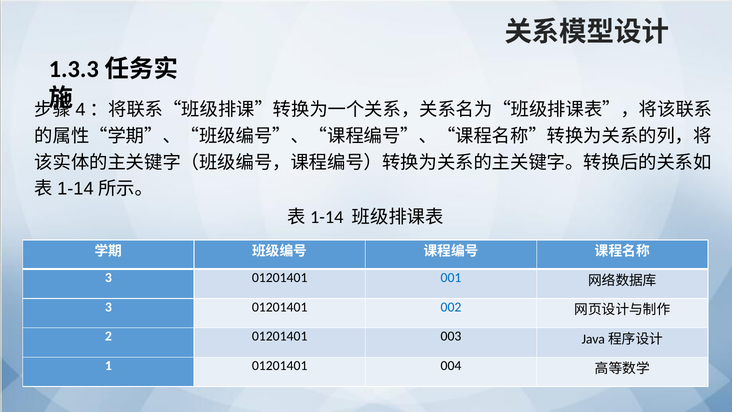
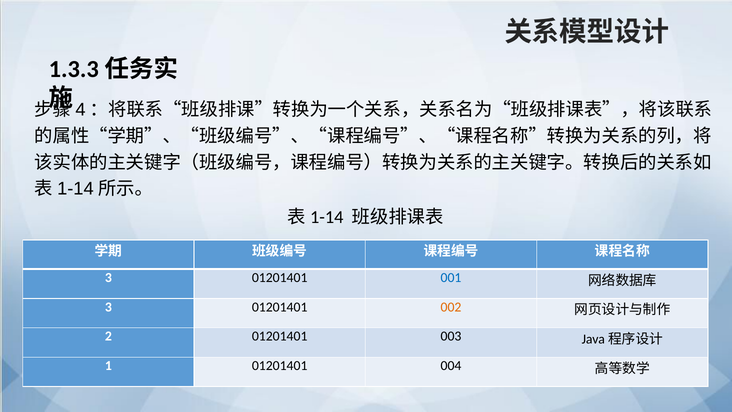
002 colour: blue -> orange
